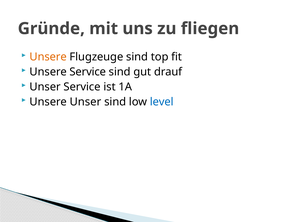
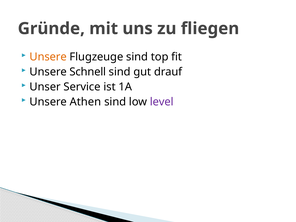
Unsere Service: Service -> Schnell
Unsere Unser: Unser -> Athen
level colour: blue -> purple
